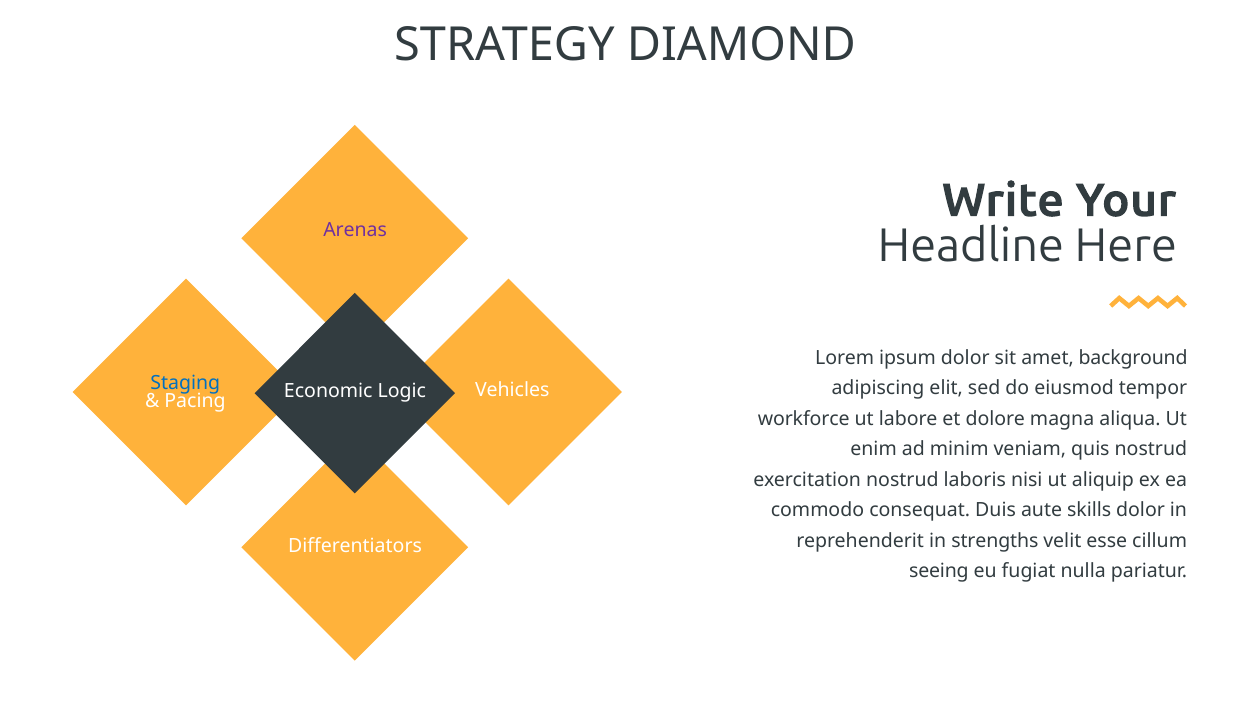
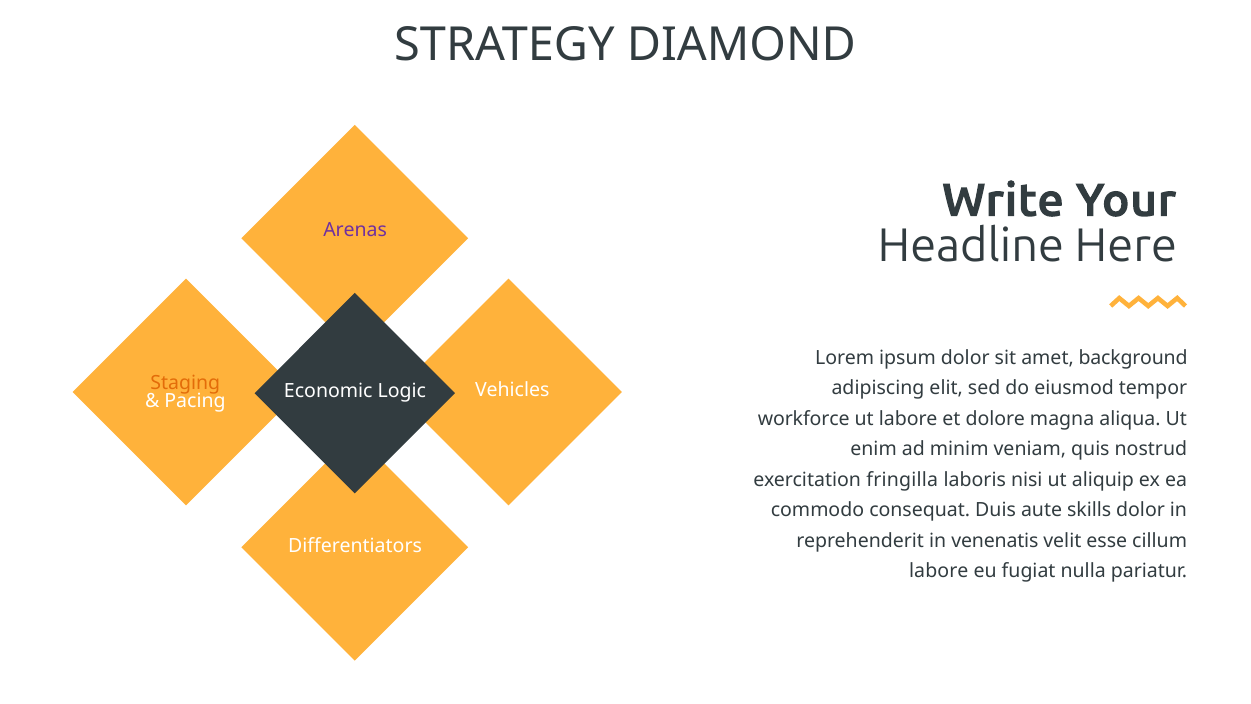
Staging colour: blue -> orange
exercitation nostrud: nostrud -> fringilla
strengths: strengths -> venenatis
seeing at (939, 571): seeing -> labore
